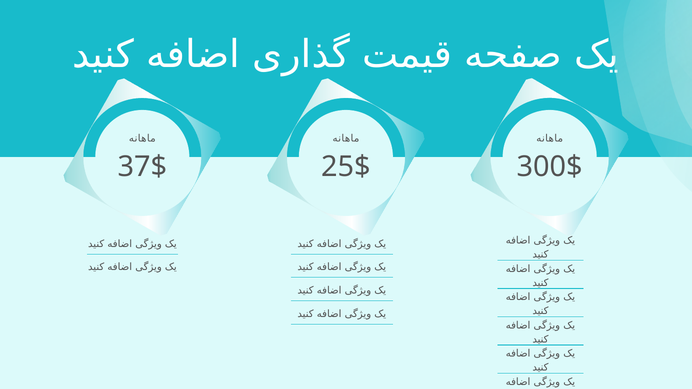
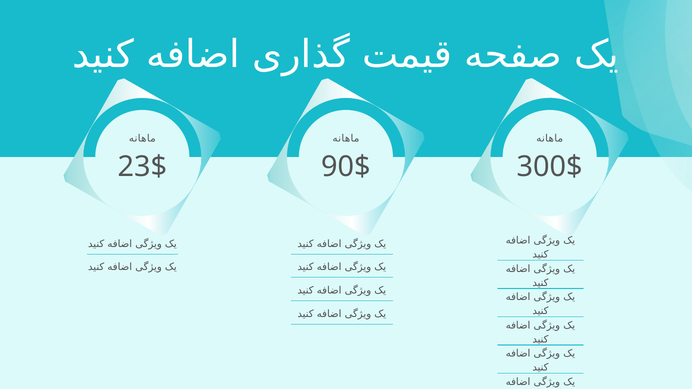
37$: 37$ -> 23$
25$: 25$ -> 90$
